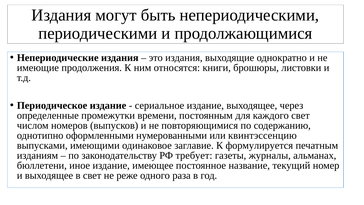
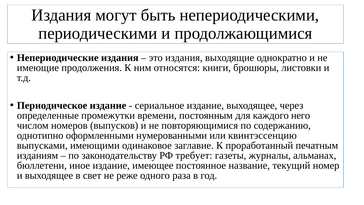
каждого свет: свет -> него
формулируется: формулируется -> проработанный
